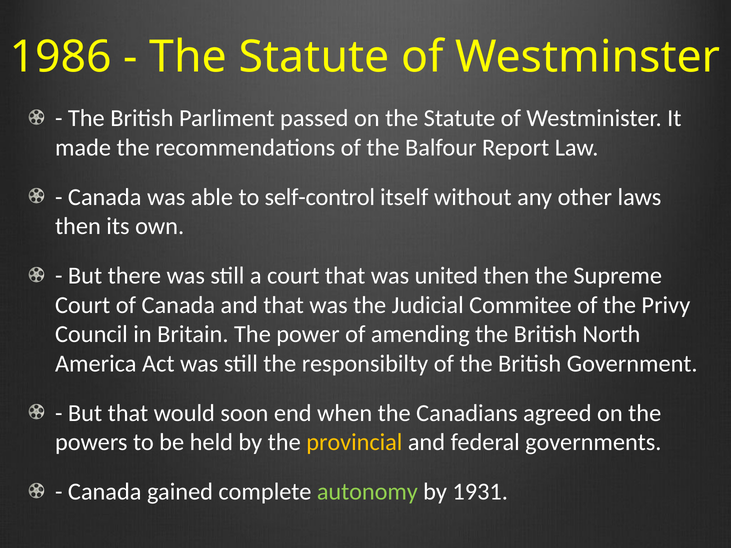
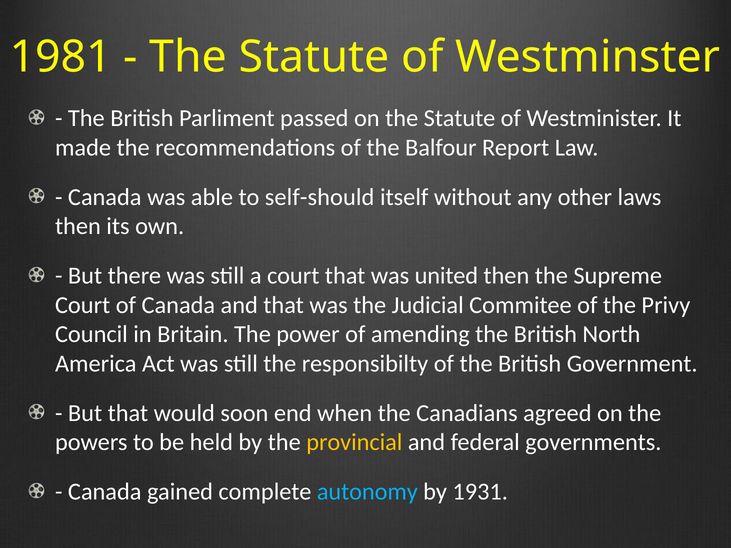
1986: 1986 -> 1981
self-control: self-control -> self-should
autonomy colour: light green -> light blue
